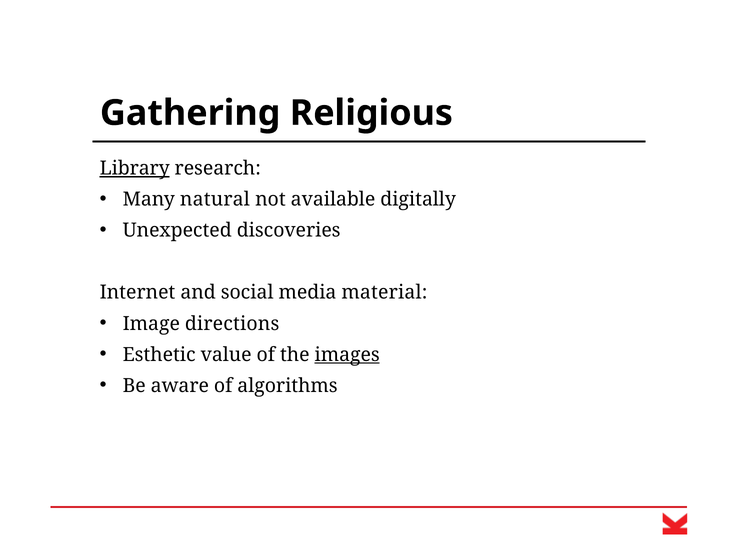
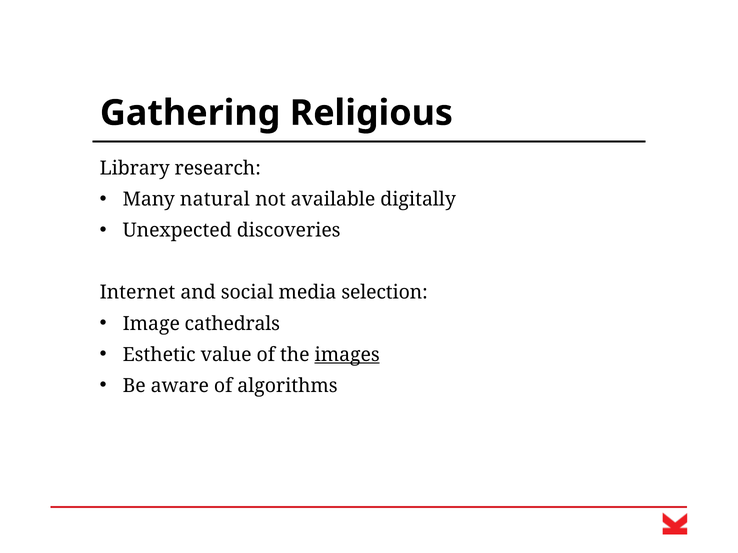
Library underline: present -> none
material: material -> selection
directions: directions -> cathedrals
